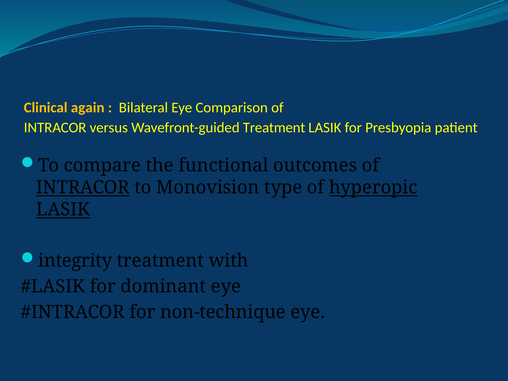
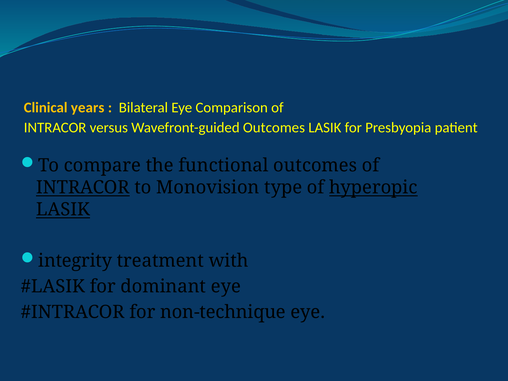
again: again -> years
Wavefront-guided Treatment: Treatment -> Outcomes
